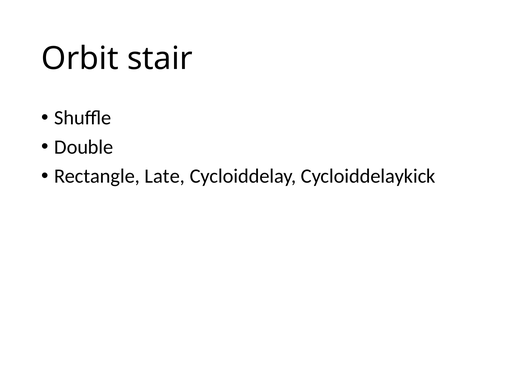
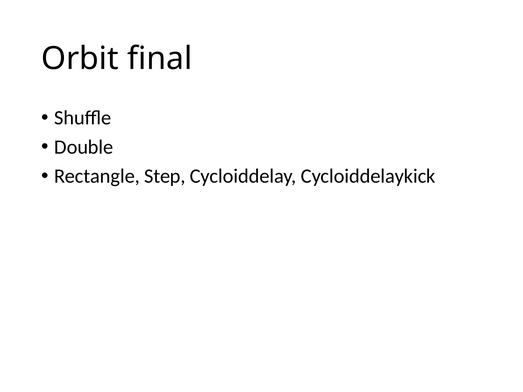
stair: stair -> final
Late: Late -> Step
